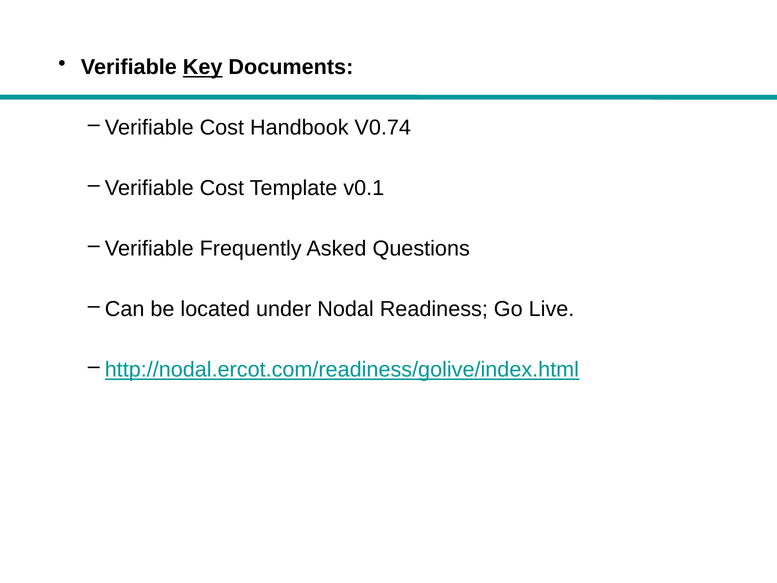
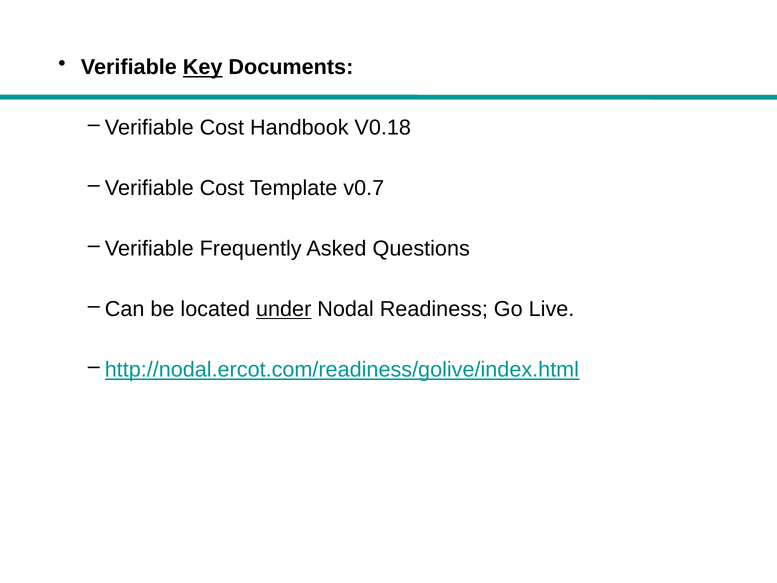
V0.74: V0.74 -> V0.18
v0.1: v0.1 -> v0.7
under underline: none -> present
